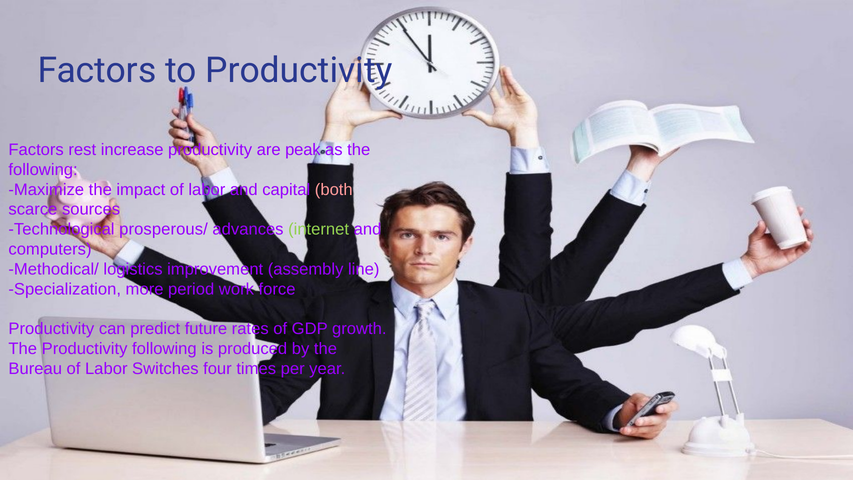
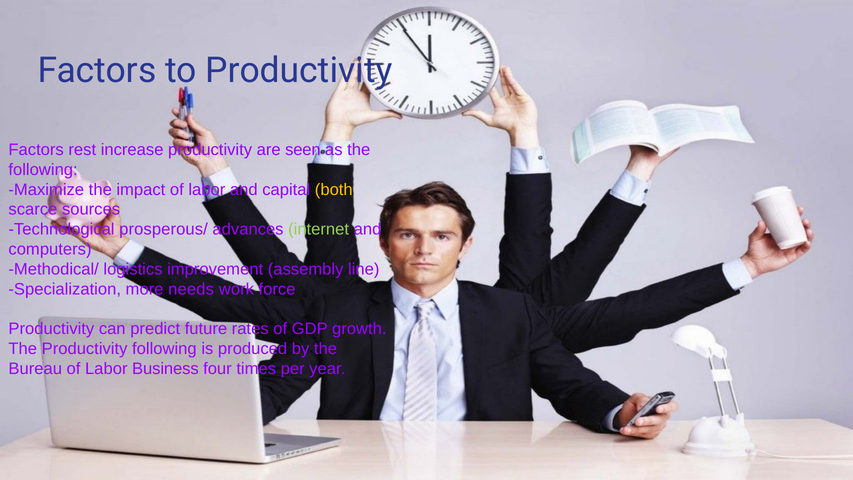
peak: peak -> seen
both colour: pink -> yellow
period: period -> needs
Switches: Switches -> Business
